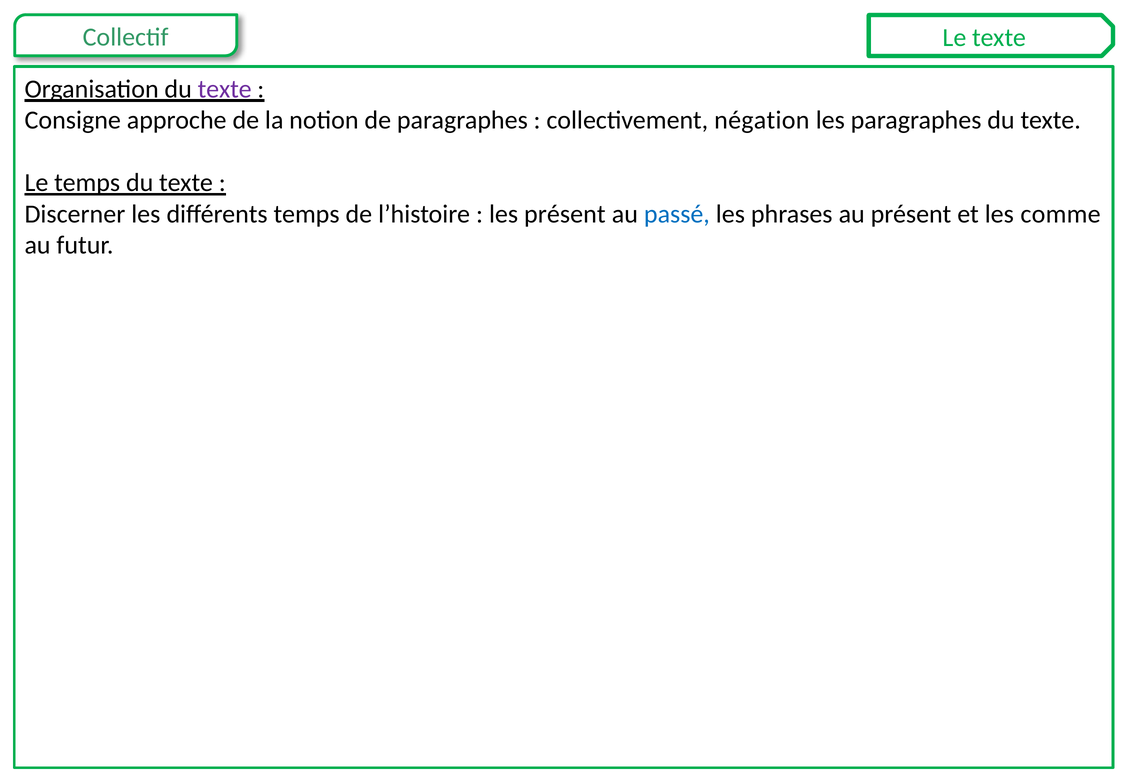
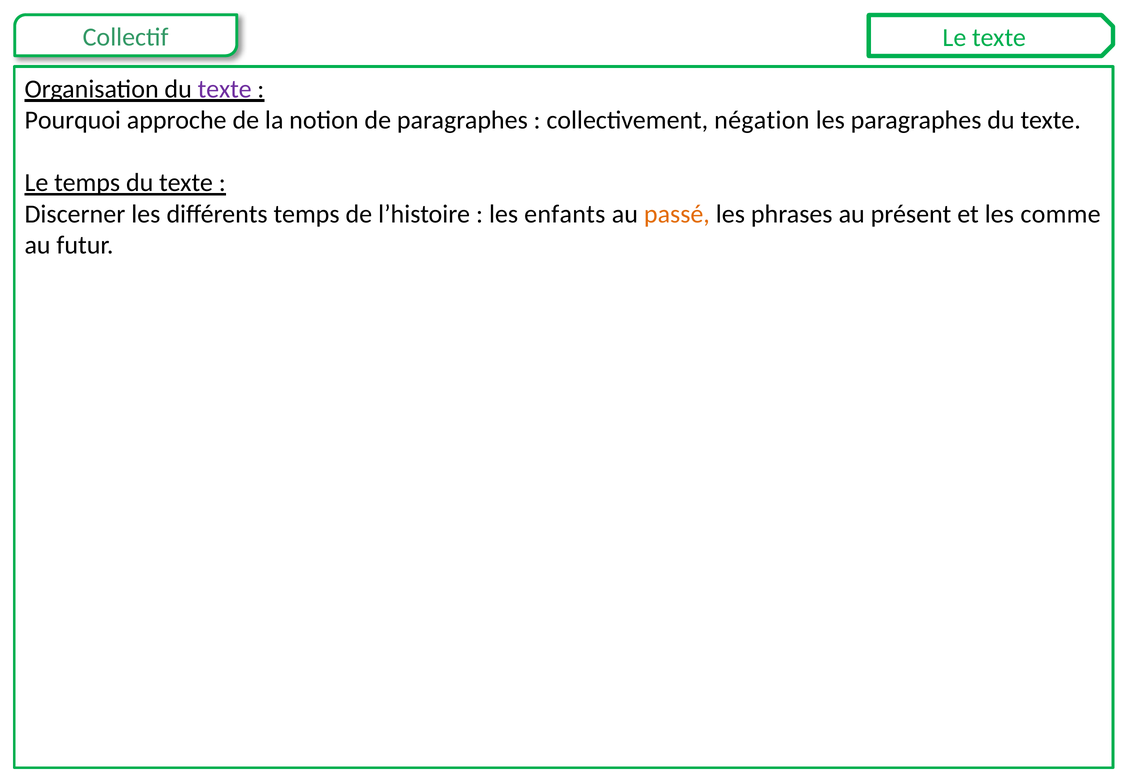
Consigne: Consigne -> Pourquoi
les présent: présent -> enfants
passé colour: blue -> orange
